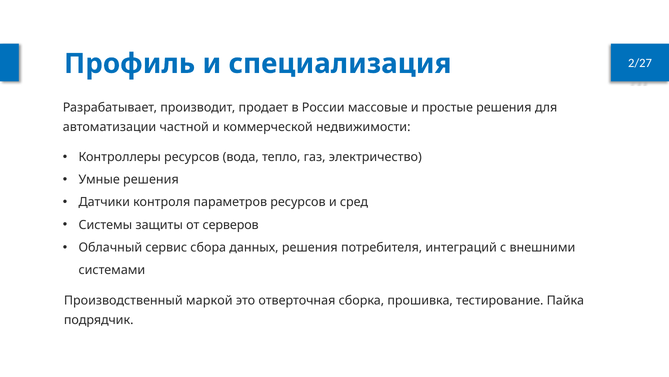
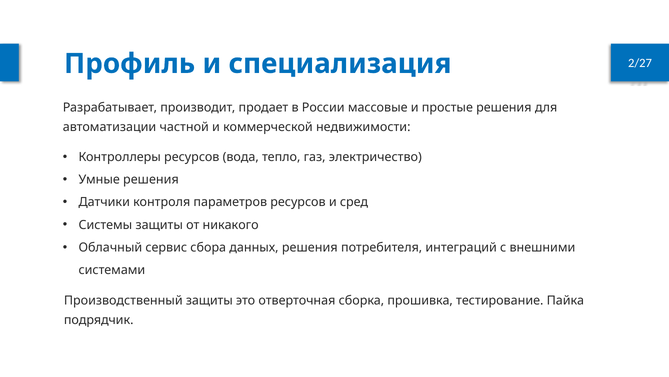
серверов: серверов -> никакого
Производственный маркой: маркой -> защиты
